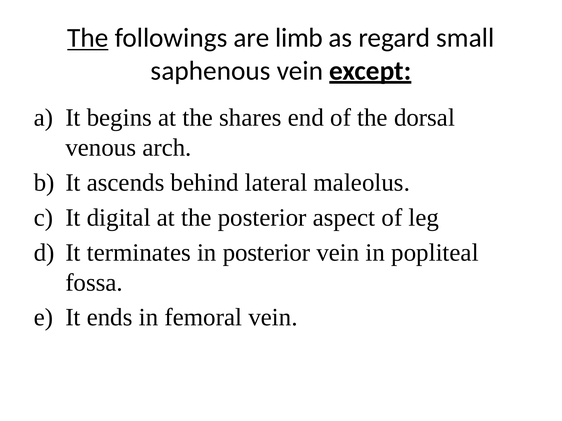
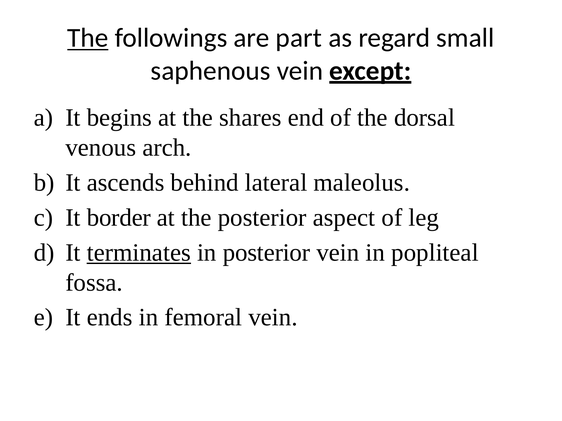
limb: limb -> part
digital: digital -> border
terminates underline: none -> present
